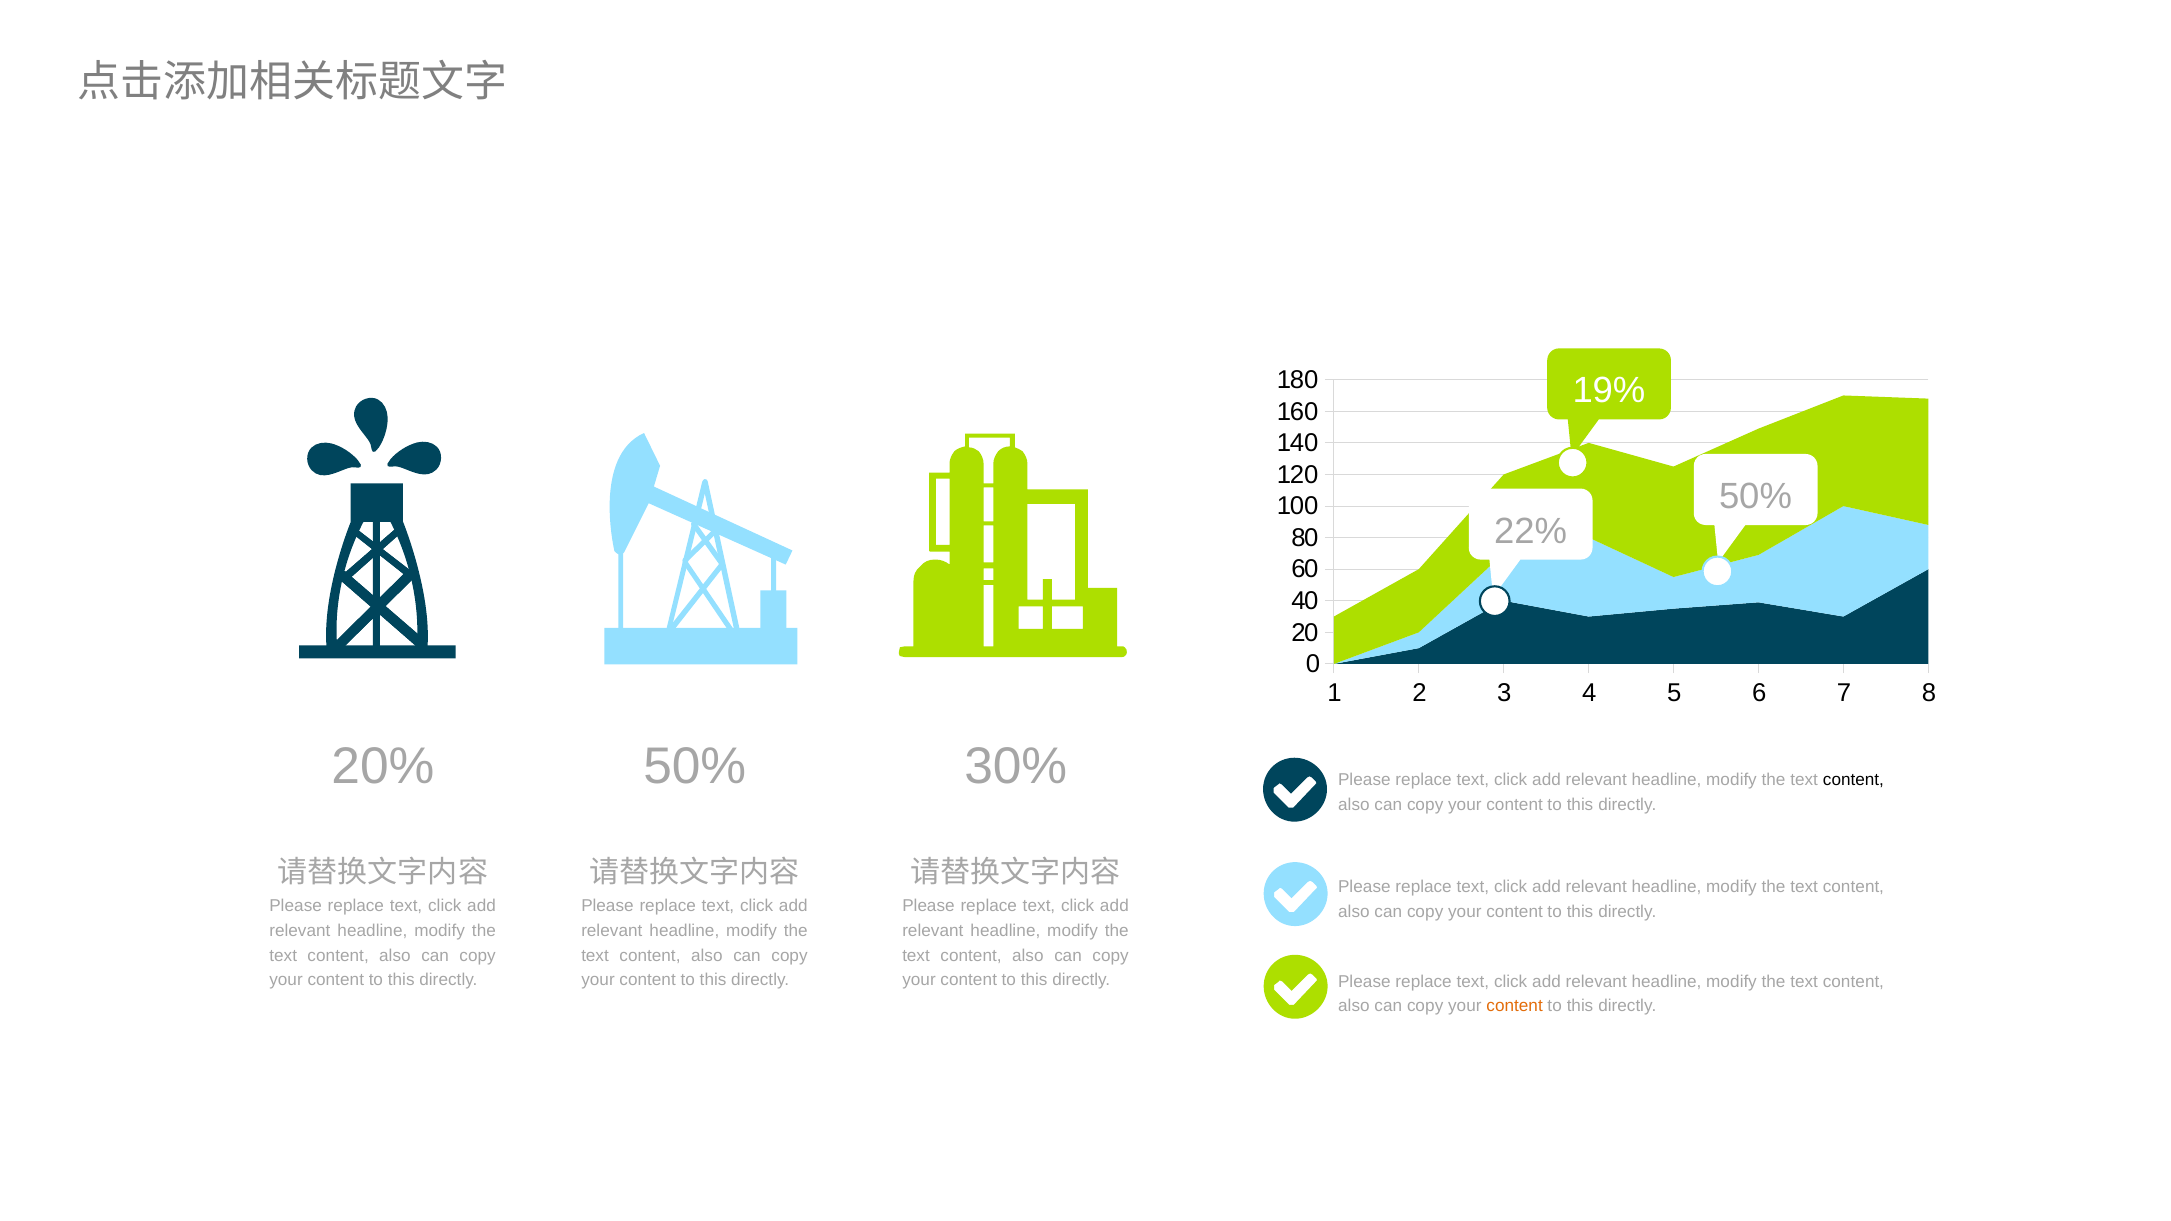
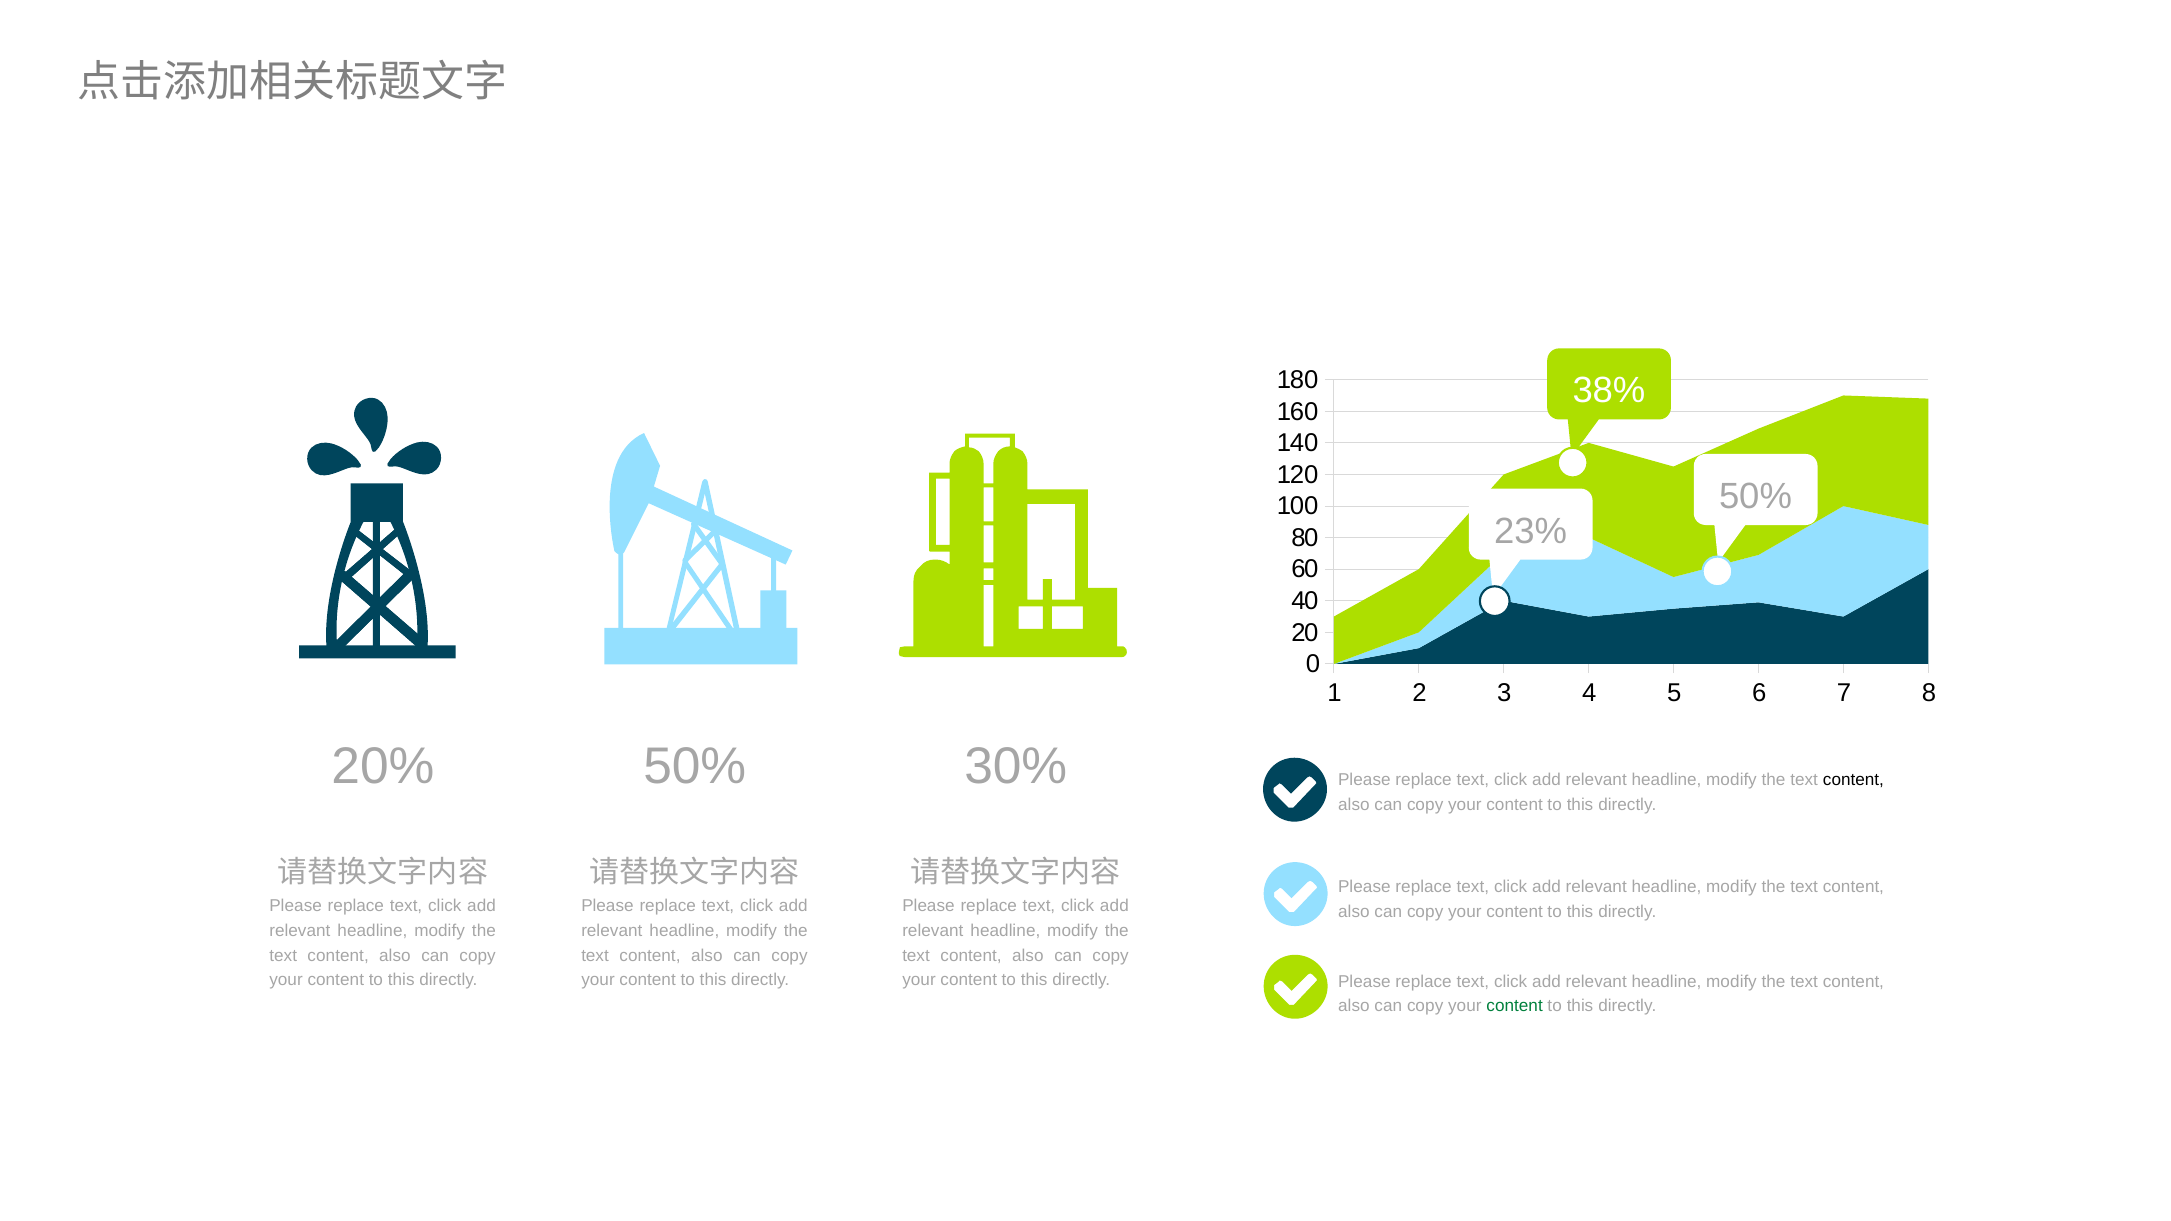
19%: 19% -> 38%
22%: 22% -> 23%
content at (1515, 1006) colour: orange -> green
